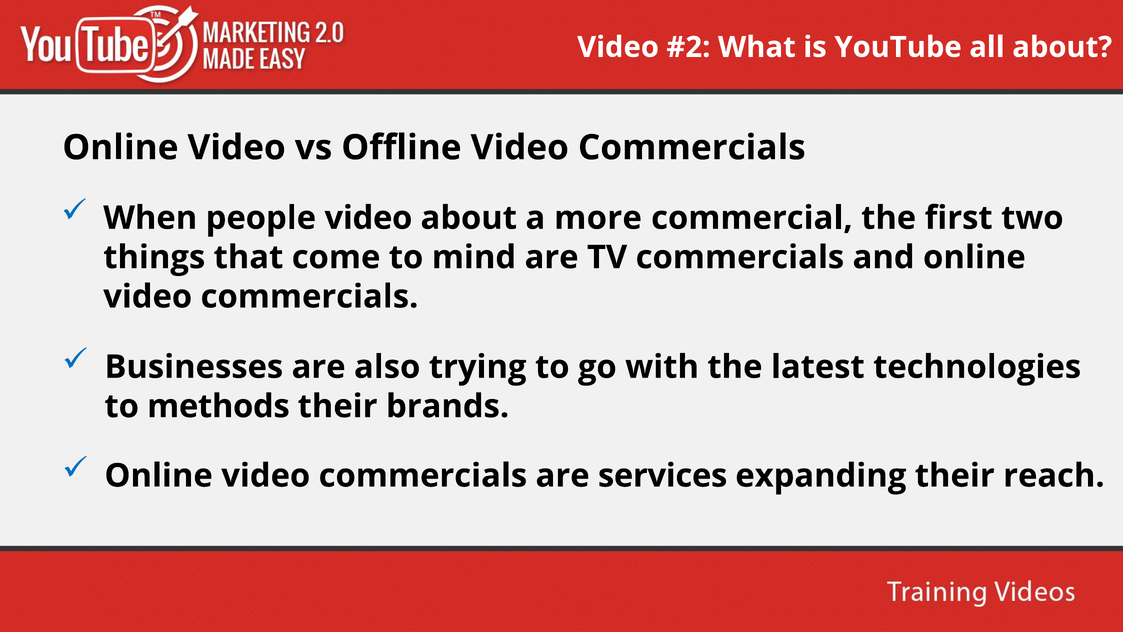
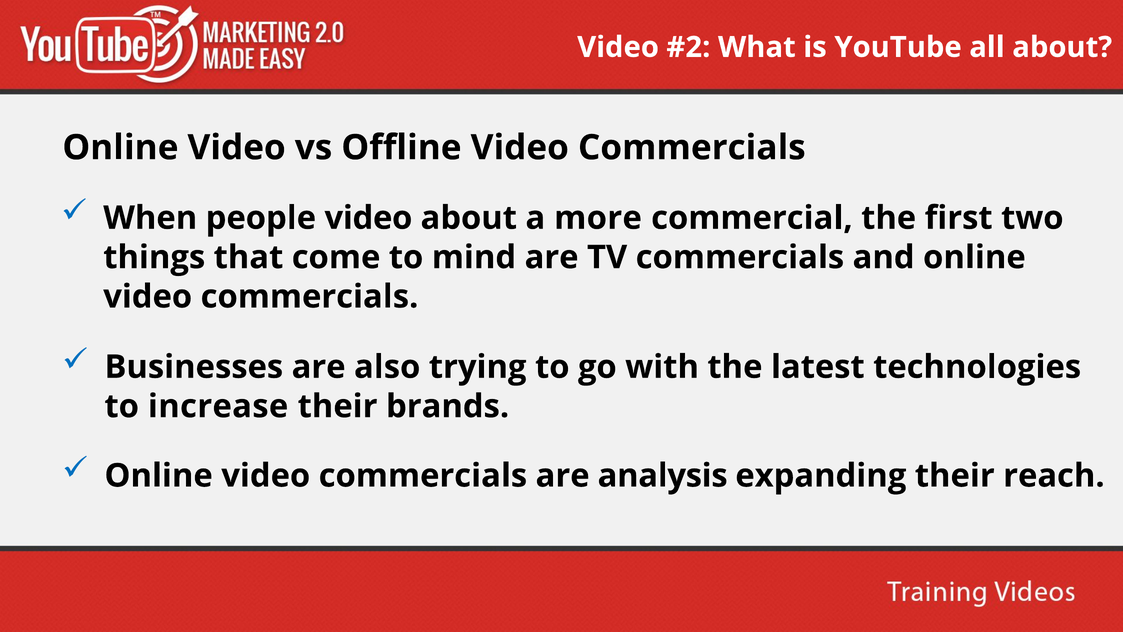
methods: methods -> increase
services: services -> analysis
